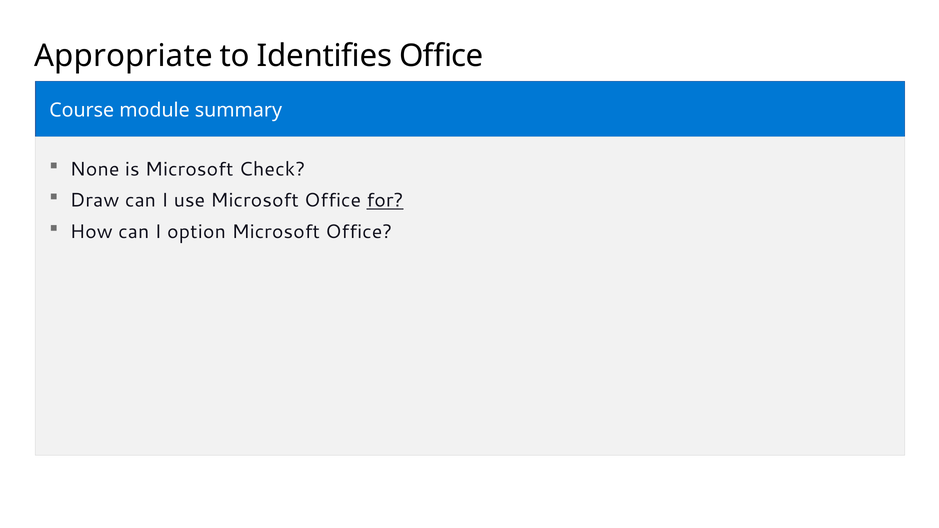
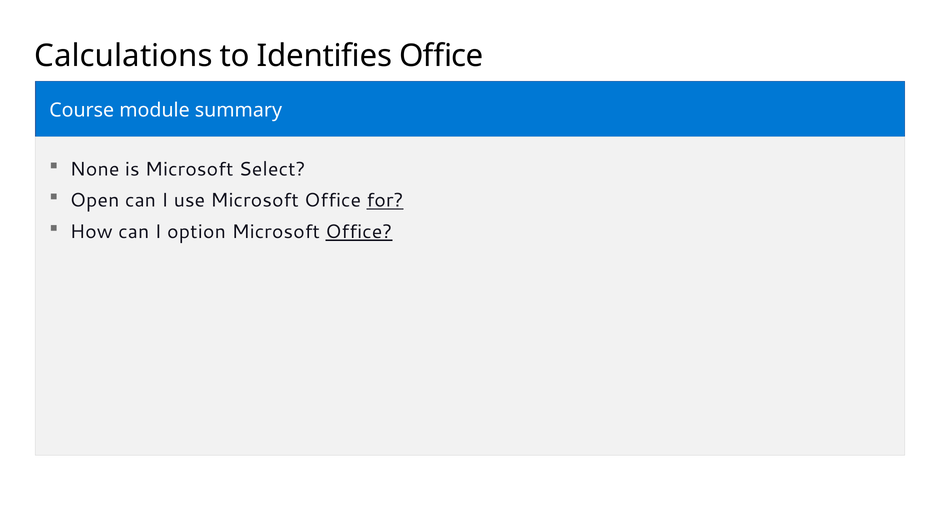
Appropriate: Appropriate -> Calculations
Check: Check -> Select
Draw: Draw -> Open
Office at (359, 232) underline: none -> present
